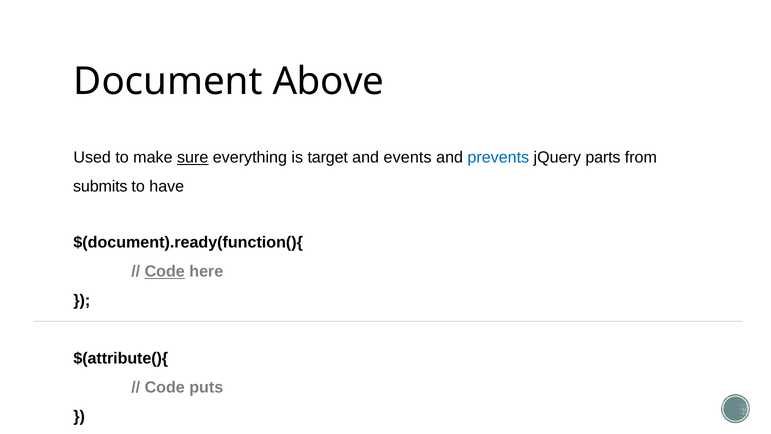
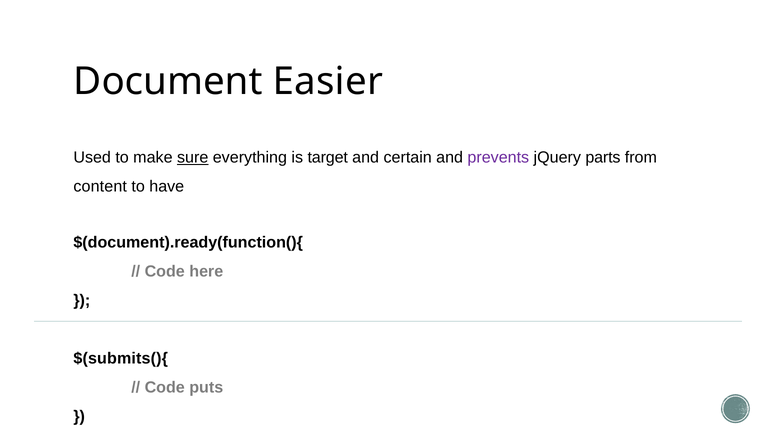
Above: Above -> Easier
events: events -> certain
prevents colour: blue -> purple
submits: submits -> content
Code at (165, 271) underline: present -> none
$(attribute(){: $(attribute(){ -> $(submits(){
